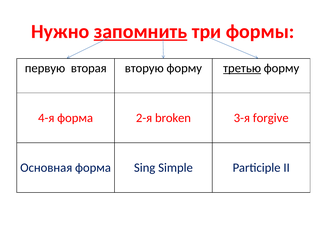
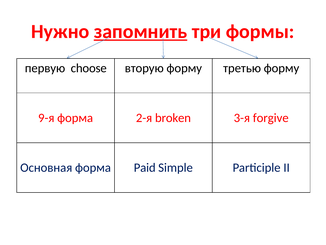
вторая: вторая -> choose
третью underline: present -> none
4-я: 4-я -> 9-я
Sing: Sing -> Paid
